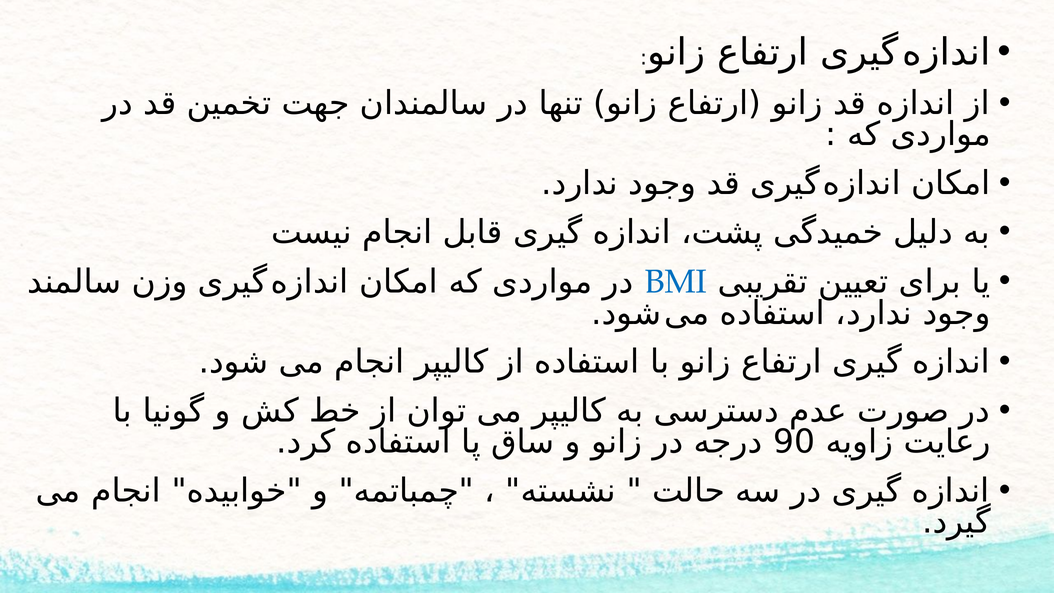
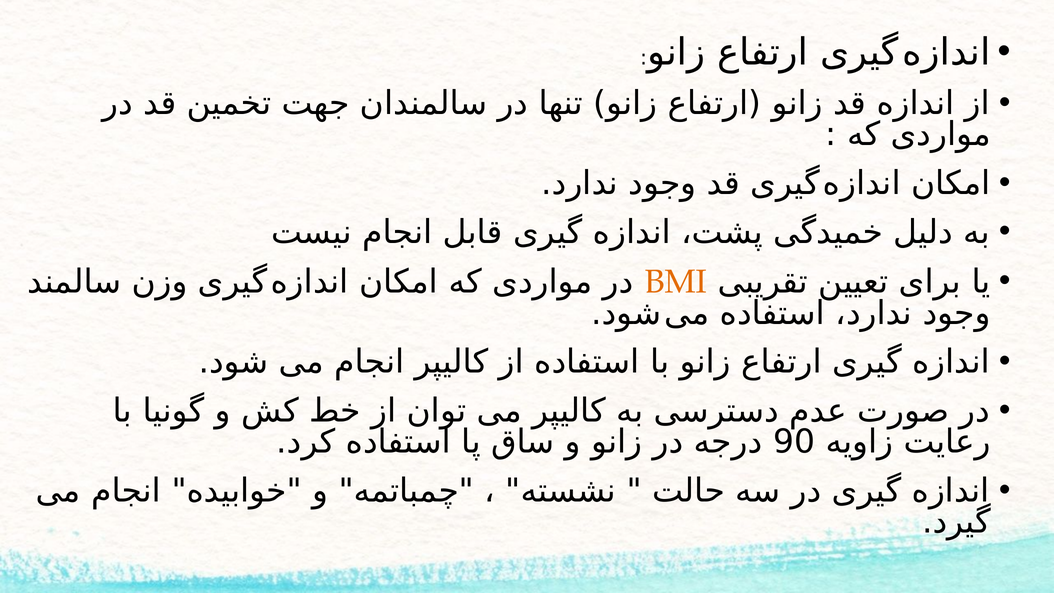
BMI colour: blue -> orange
